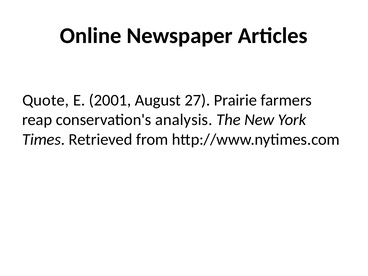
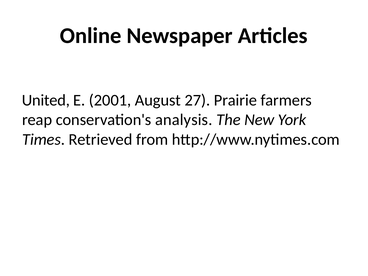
Quote: Quote -> United
